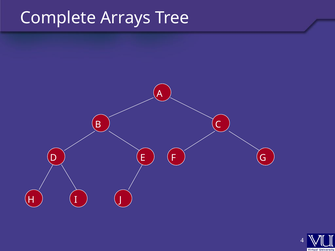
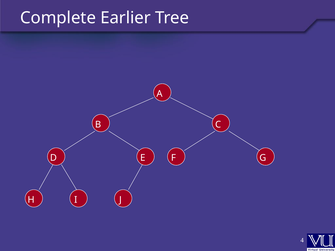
Arrays: Arrays -> Earlier
